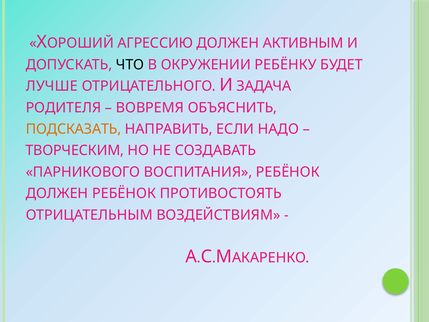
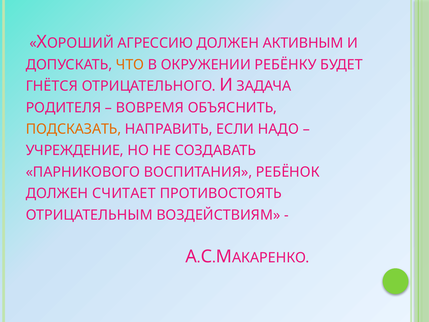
ЧТО colour: black -> orange
ЛУЧШЕ: ЛУЧШЕ -> ГНЁТСЯ
ТВОРЧЕСКИМ: ТВОРЧЕСКИМ -> УЧРЕЖДЕНИЕ
ДОЛЖЕН РЕБЁНОК: РЕБЁНОК -> СЧИТАЕТ
